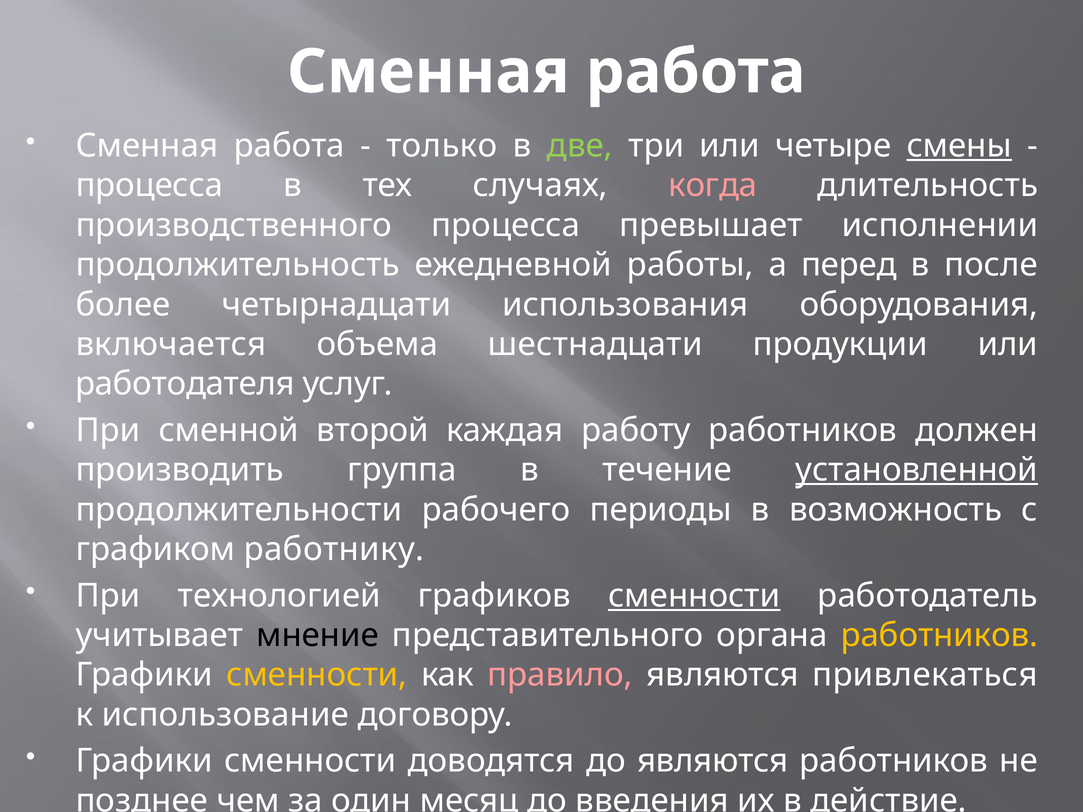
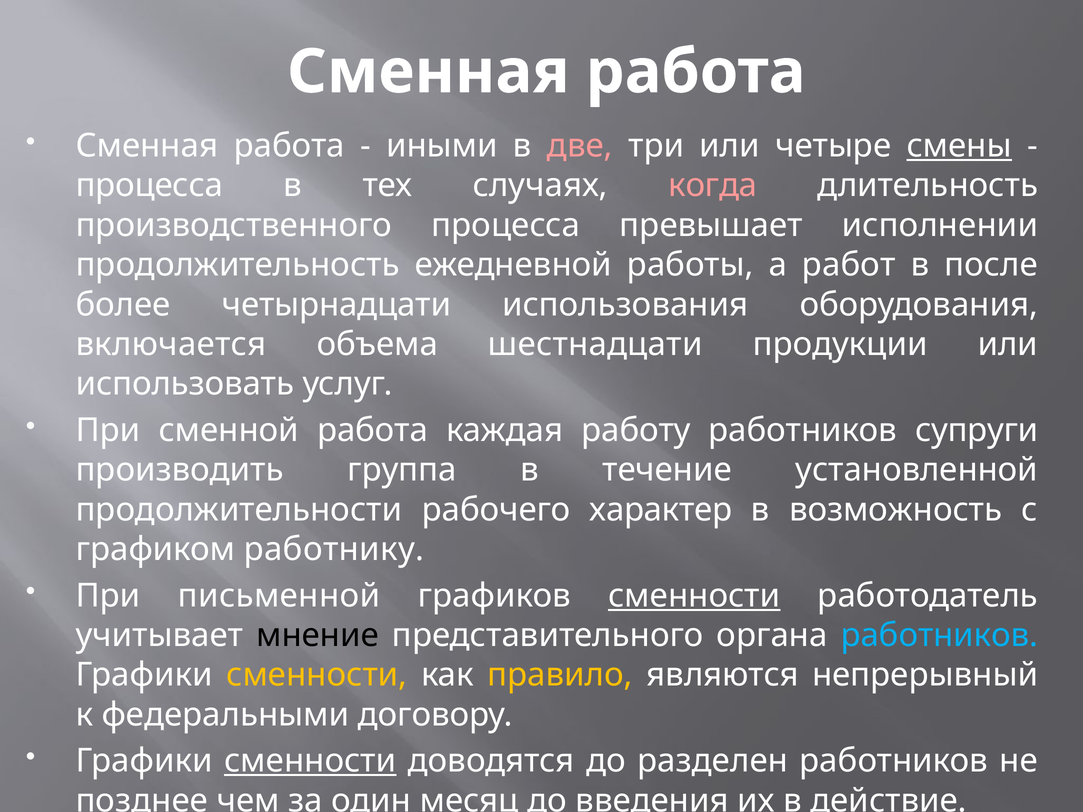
только: только -> иными
две colour: light green -> pink
перед: перед -> работ
работодателя: работодателя -> использовать
сменной второй: второй -> работа
должен: должен -> супруги
установленной underline: present -> none
периоды: периоды -> характер
технологией: технологией -> письменной
работников at (939, 636) colour: yellow -> light blue
правило colour: pink -> yellow
привлекаться: привлекаться -> непрерывный
использование: использование -> федеральными
сменности at (310, 761) underline: none -> present
до являются: являются -> разделен
